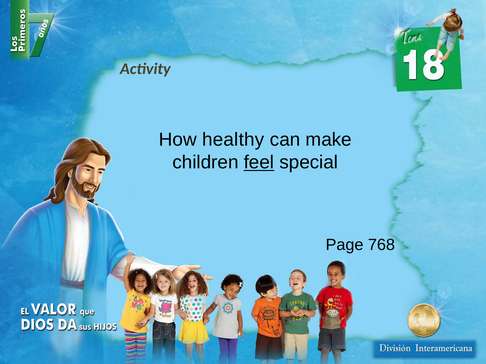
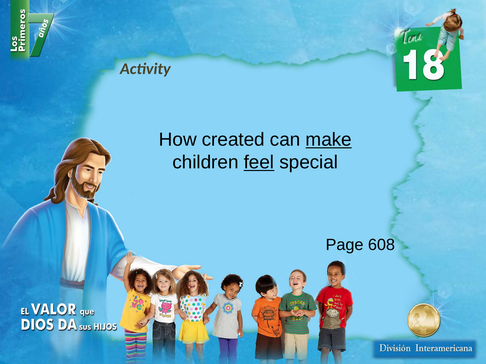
healthy: healthy -> created
make underline: none -> present
768: 768 -> 608
